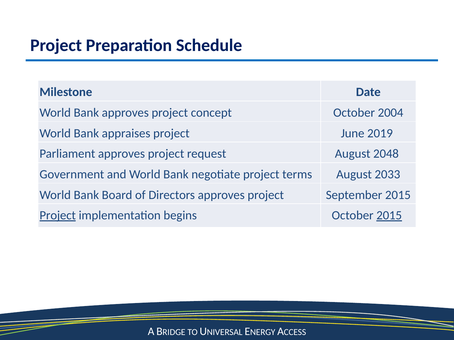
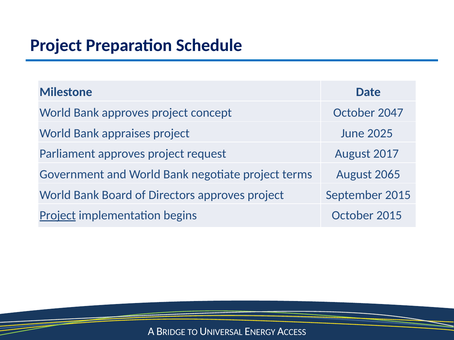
2004: 2004 -> 2047
2019: 2019 -> 2025
2048: 2048 -> 2017
2033: 2033 -> 2065
2015 at (389, 216) underline: present -> none
